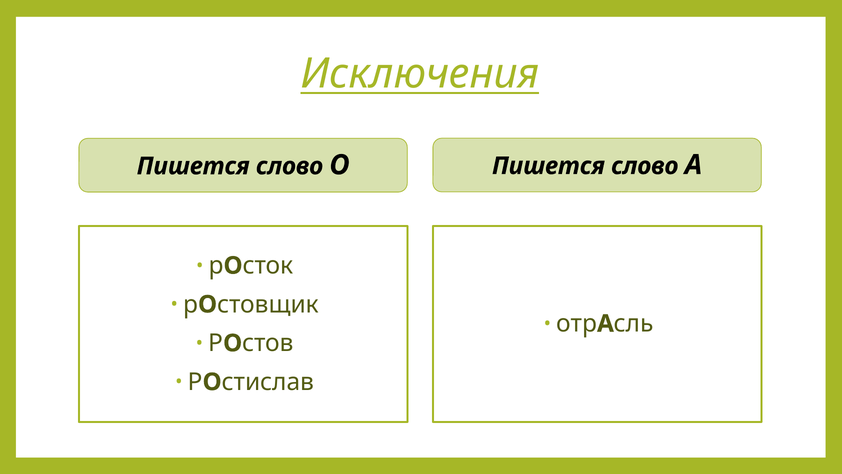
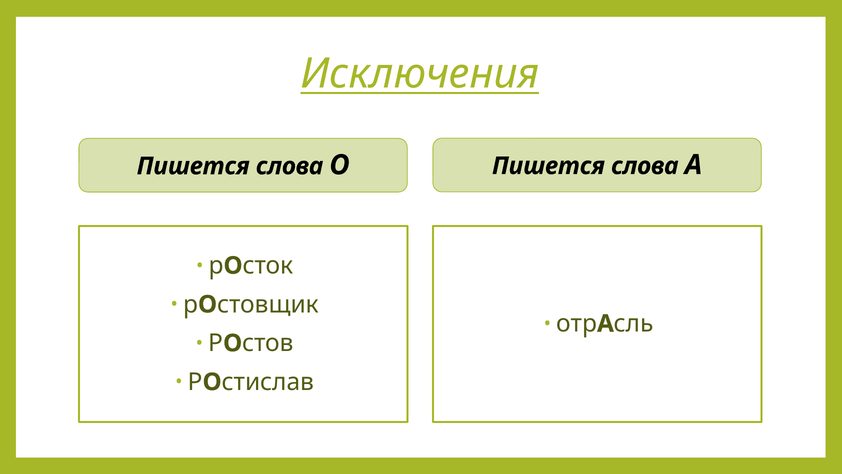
слово at (645, 166): слово -> слова
слово at (290, 166): слово -> слова
